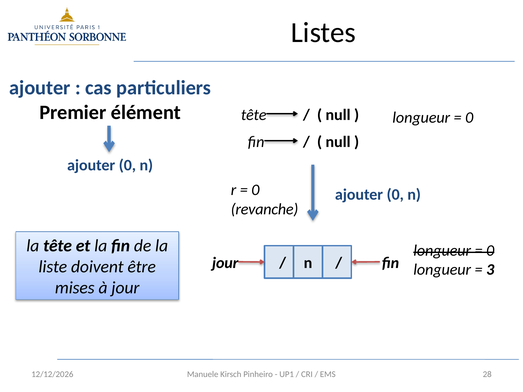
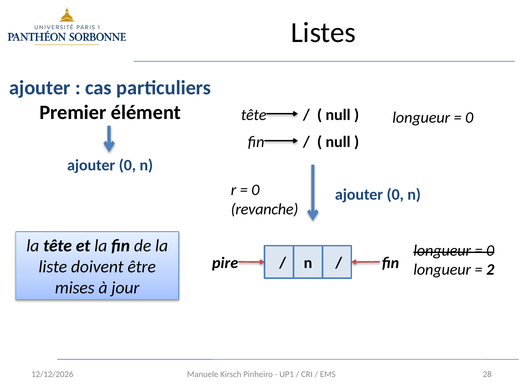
jour at (225, 263): jour -> pire
3: 3 -> 2
